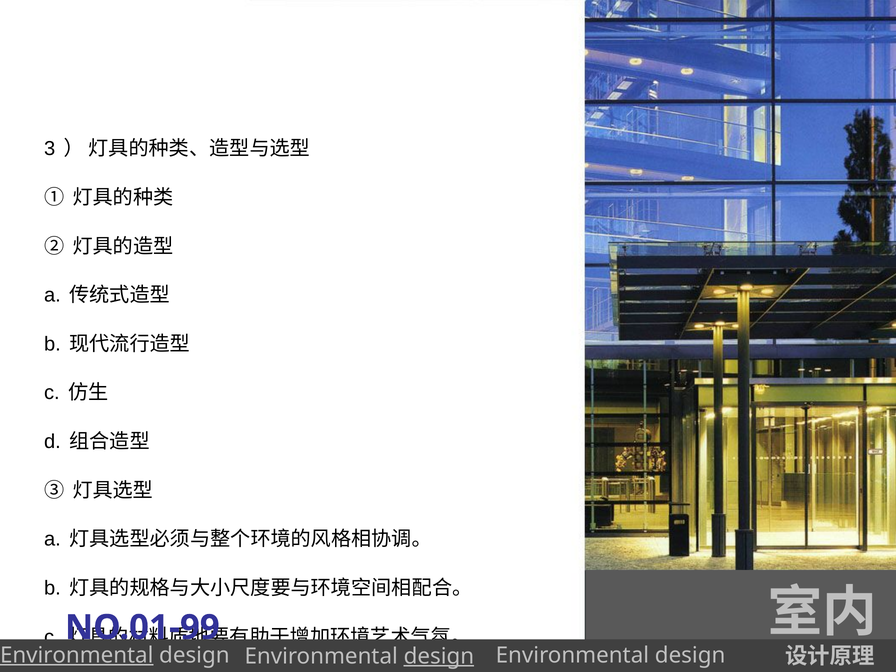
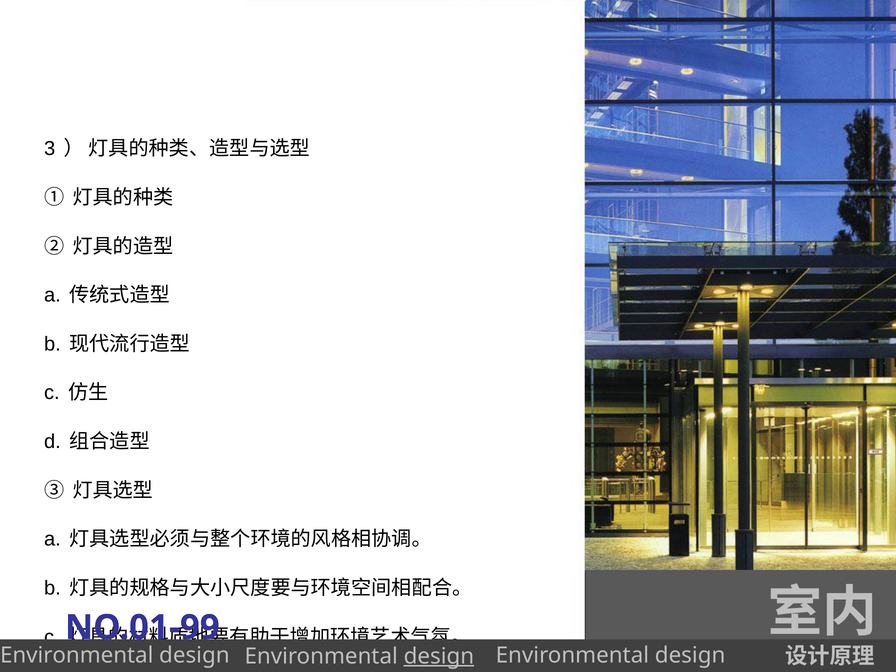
Environmental at (77, 655) underline: present -> none
